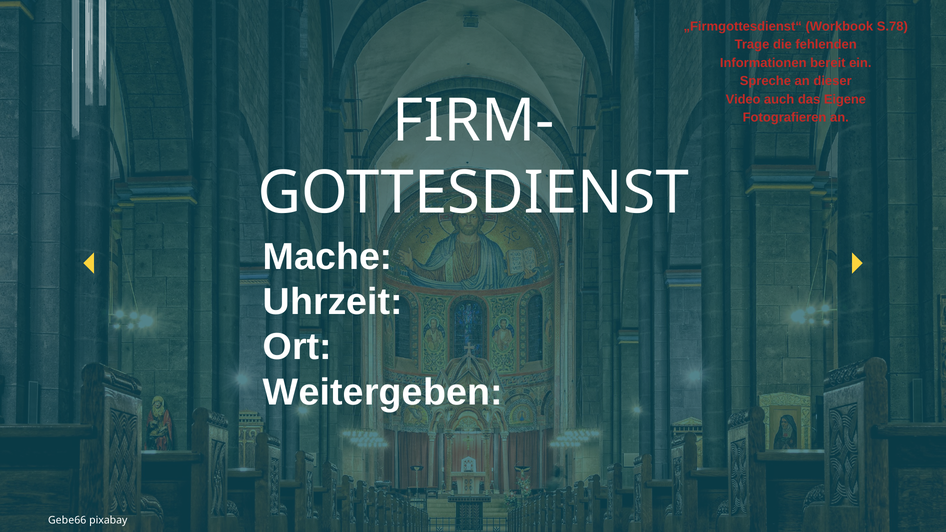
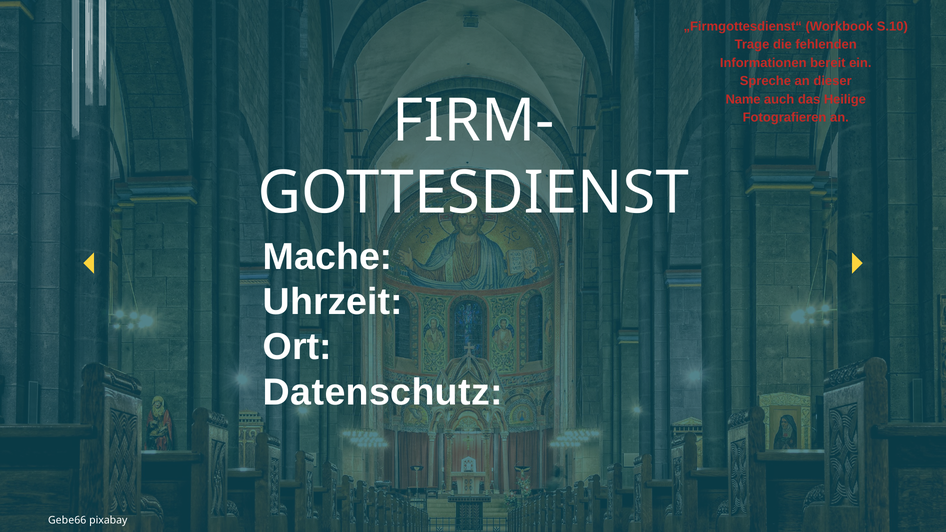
S.78: S.78 -> S.10
Video: Video -> Name
Eigene: Eigene -> Heilige
Weitergeben: Weitergeben -> Datenschutz
